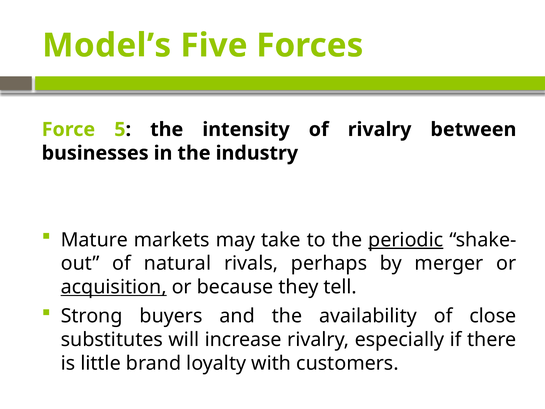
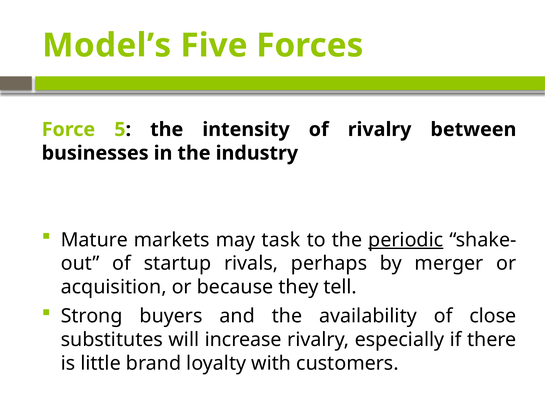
take: take -> task
natural: natural -> startup
acquisition underline: present -> none
